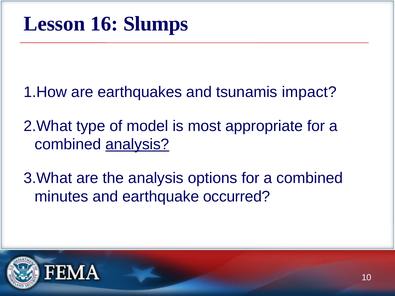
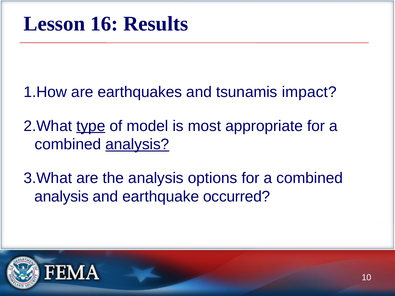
Slumps: Slumps -> Results
type underline: none -> present
minutes at (62, 197): minutes -> analysis
